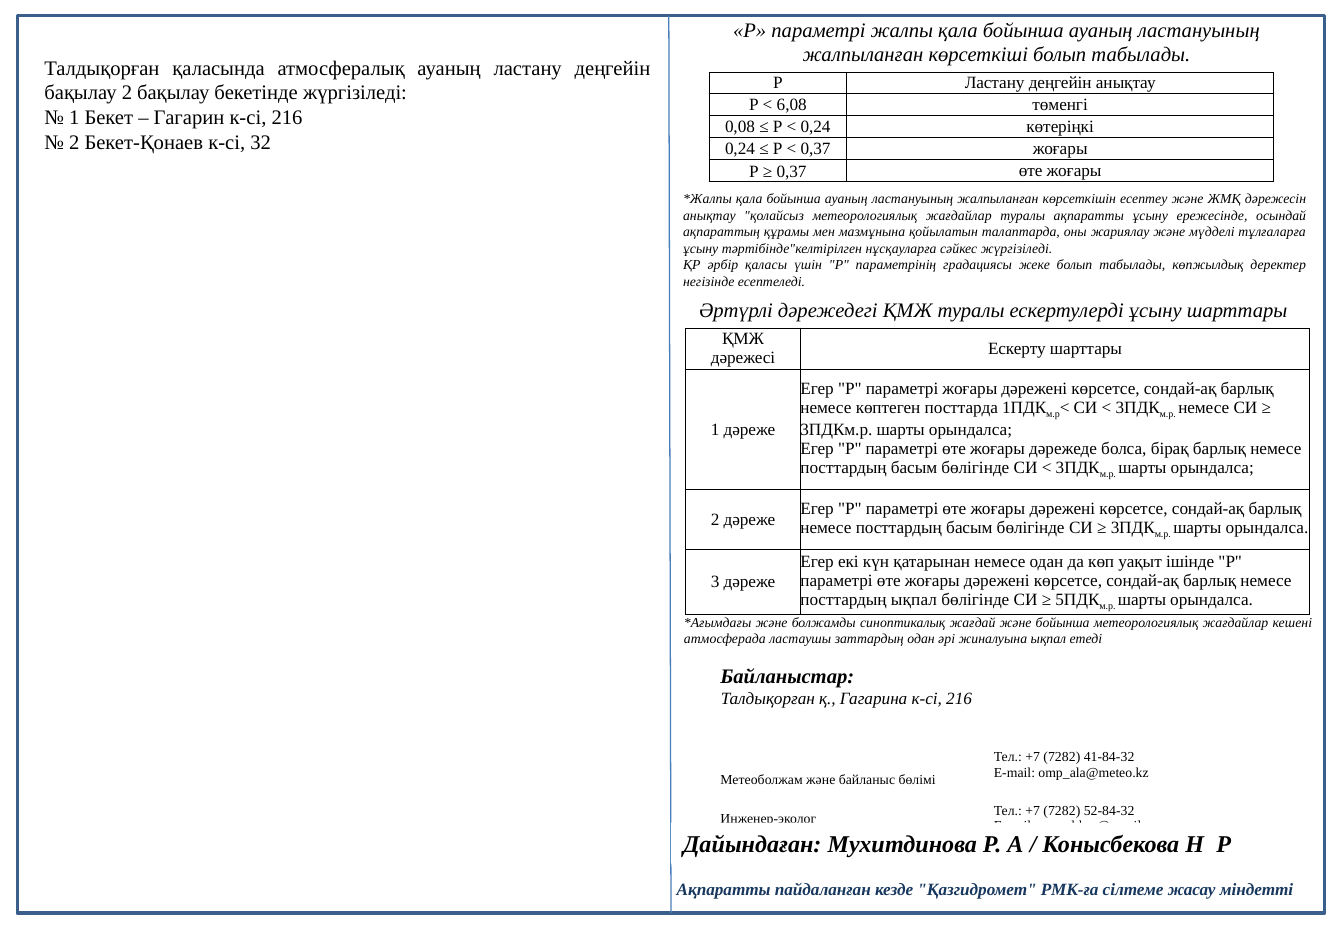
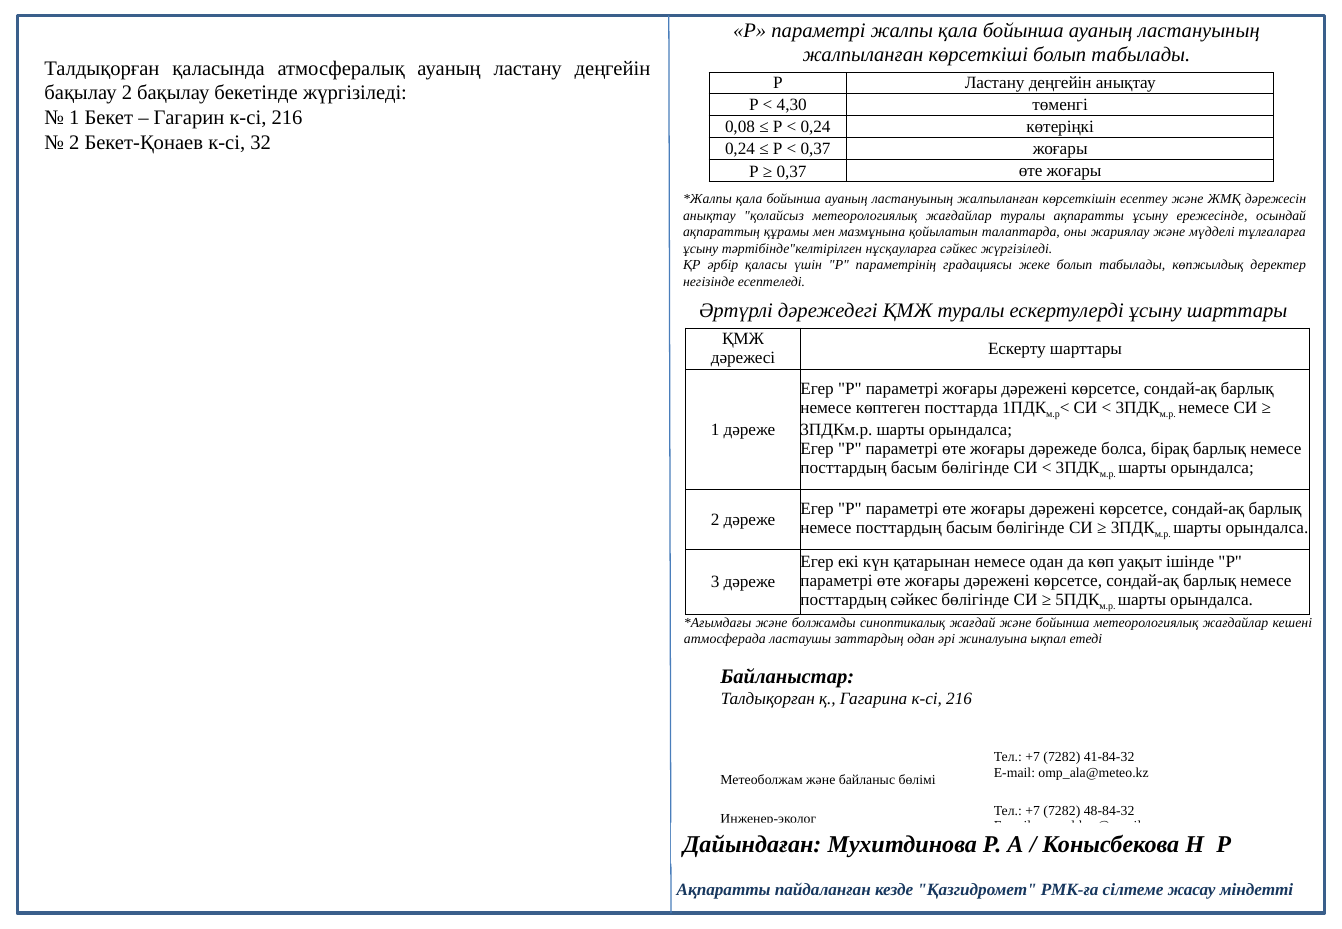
6,08: 6,08 -> 4,30
посттардың ықпал: ықпал -> сәйкес
52-84-32: 52-84-32 -> 48-84-32
